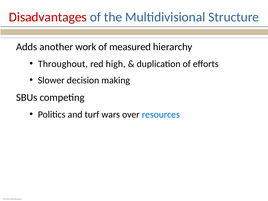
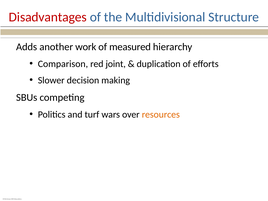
Throughout: Throughout -> Comparison
high: high -> joint
resources colour: blue -> orange
